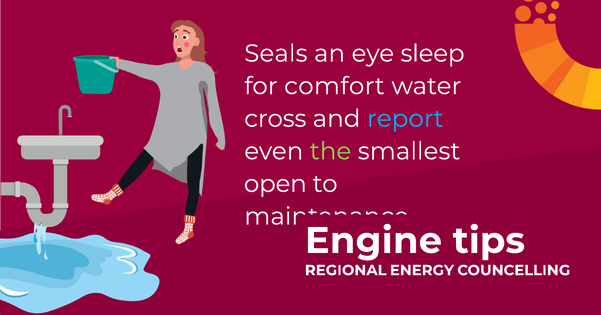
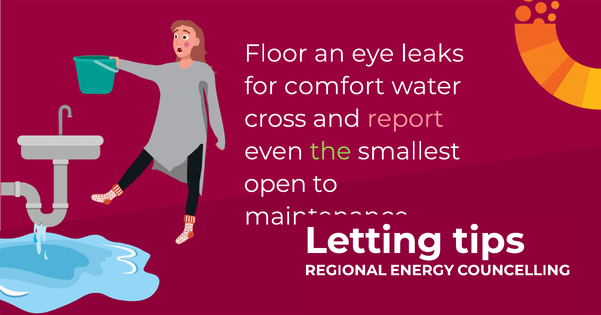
Seals: Seals -> Floor
sleep: sleep -> leaks
report colour: light blue -> pink
Engine: Engine -> Letting
